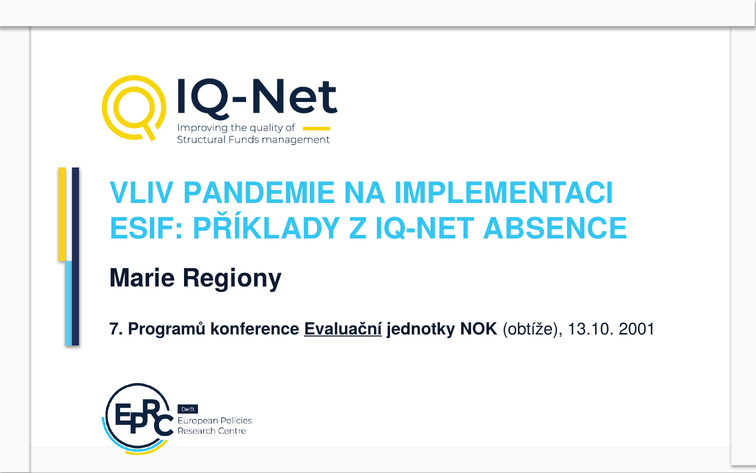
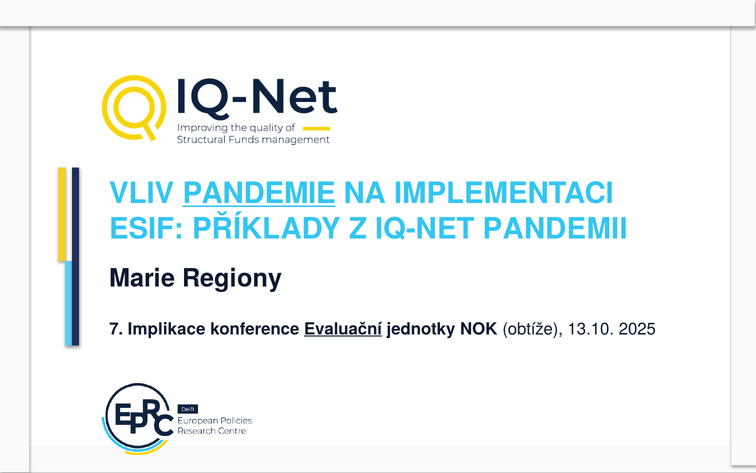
PANDEMIE underline: none -> present
ABSENCE: ABSENCE -> PANDEMII
Programů: Programů -> Implikace
2001: 2001 -> 2025
